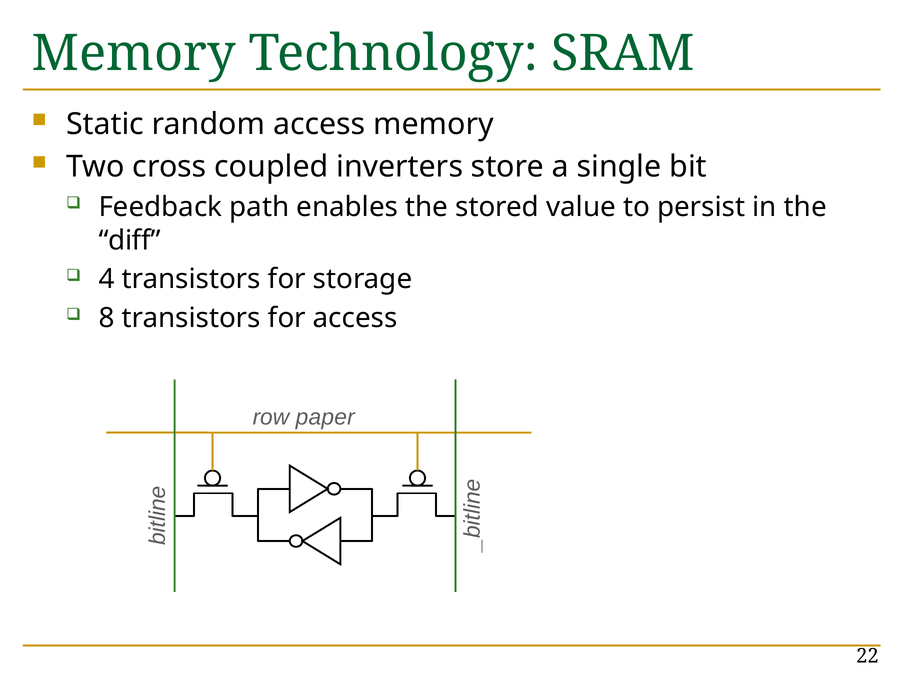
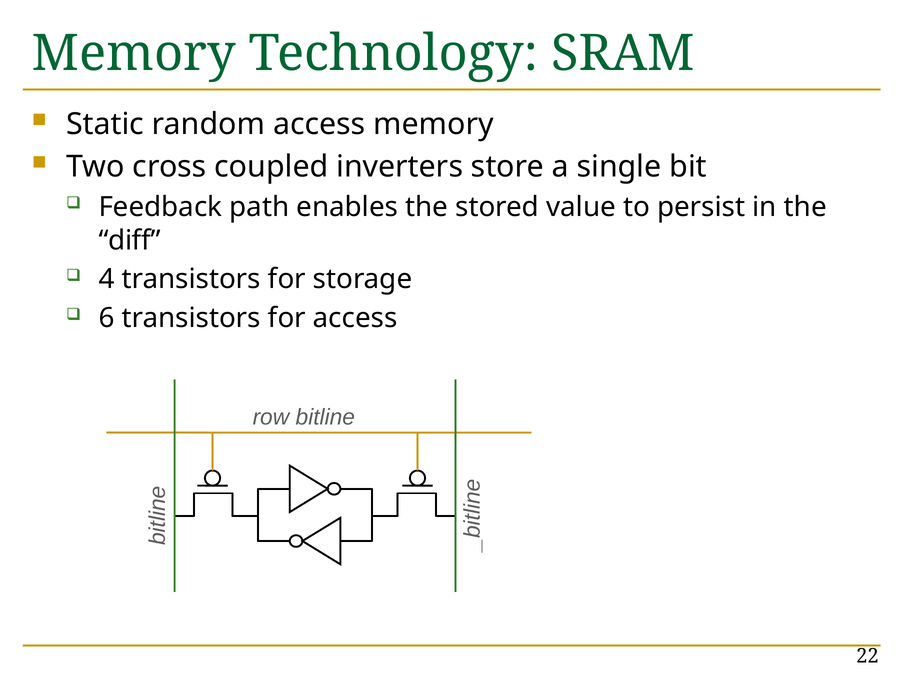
8: 8 -> 6
paper: paper -> bitline
